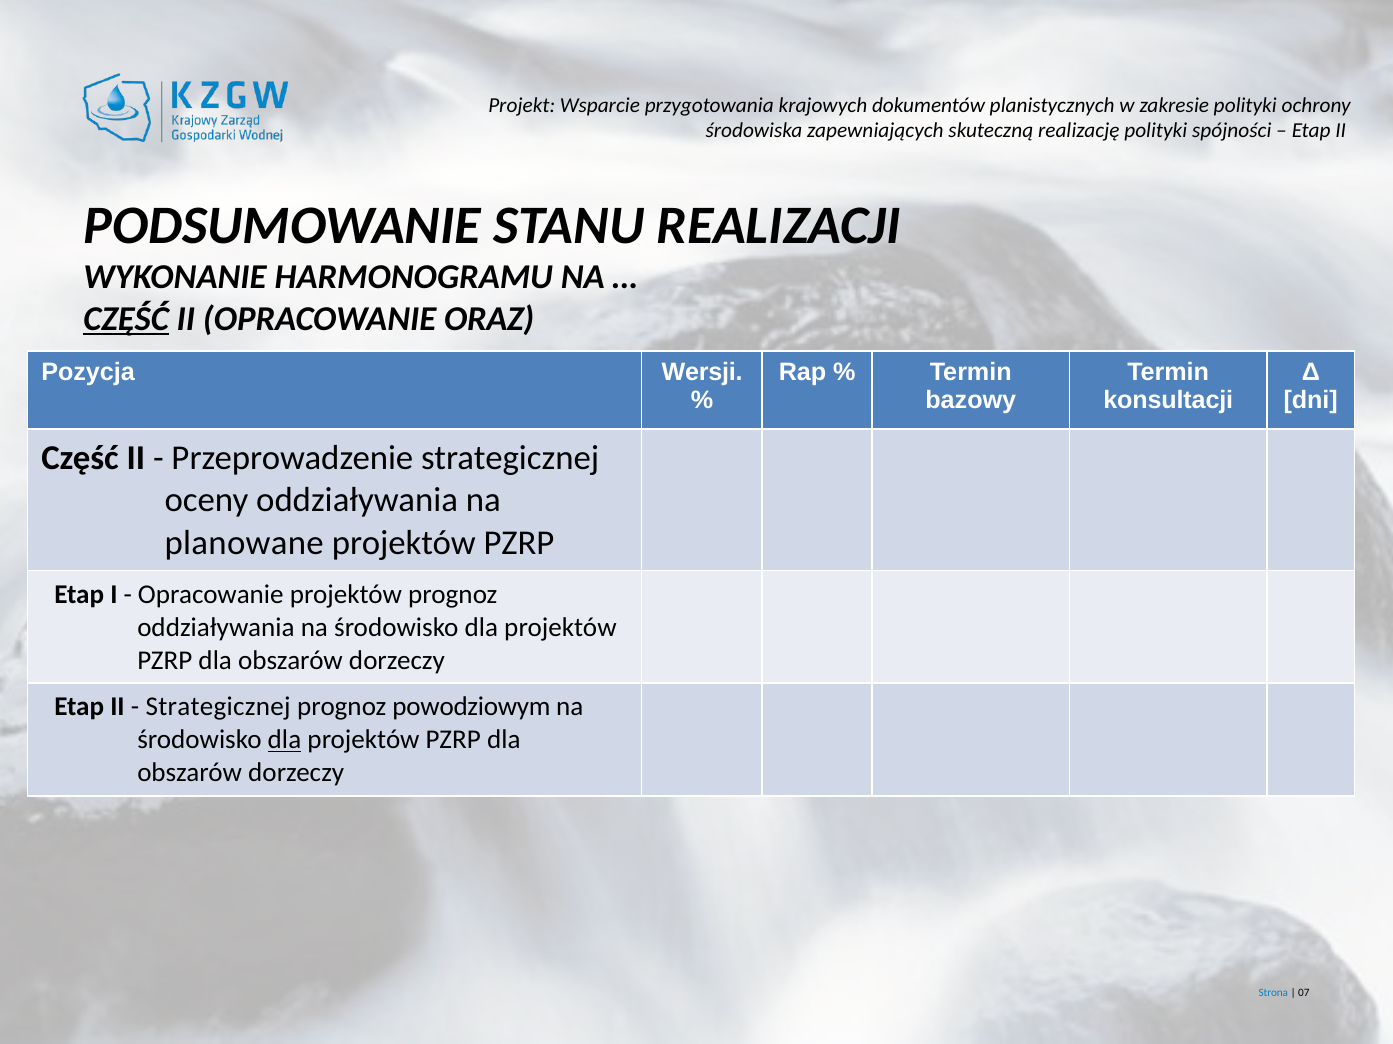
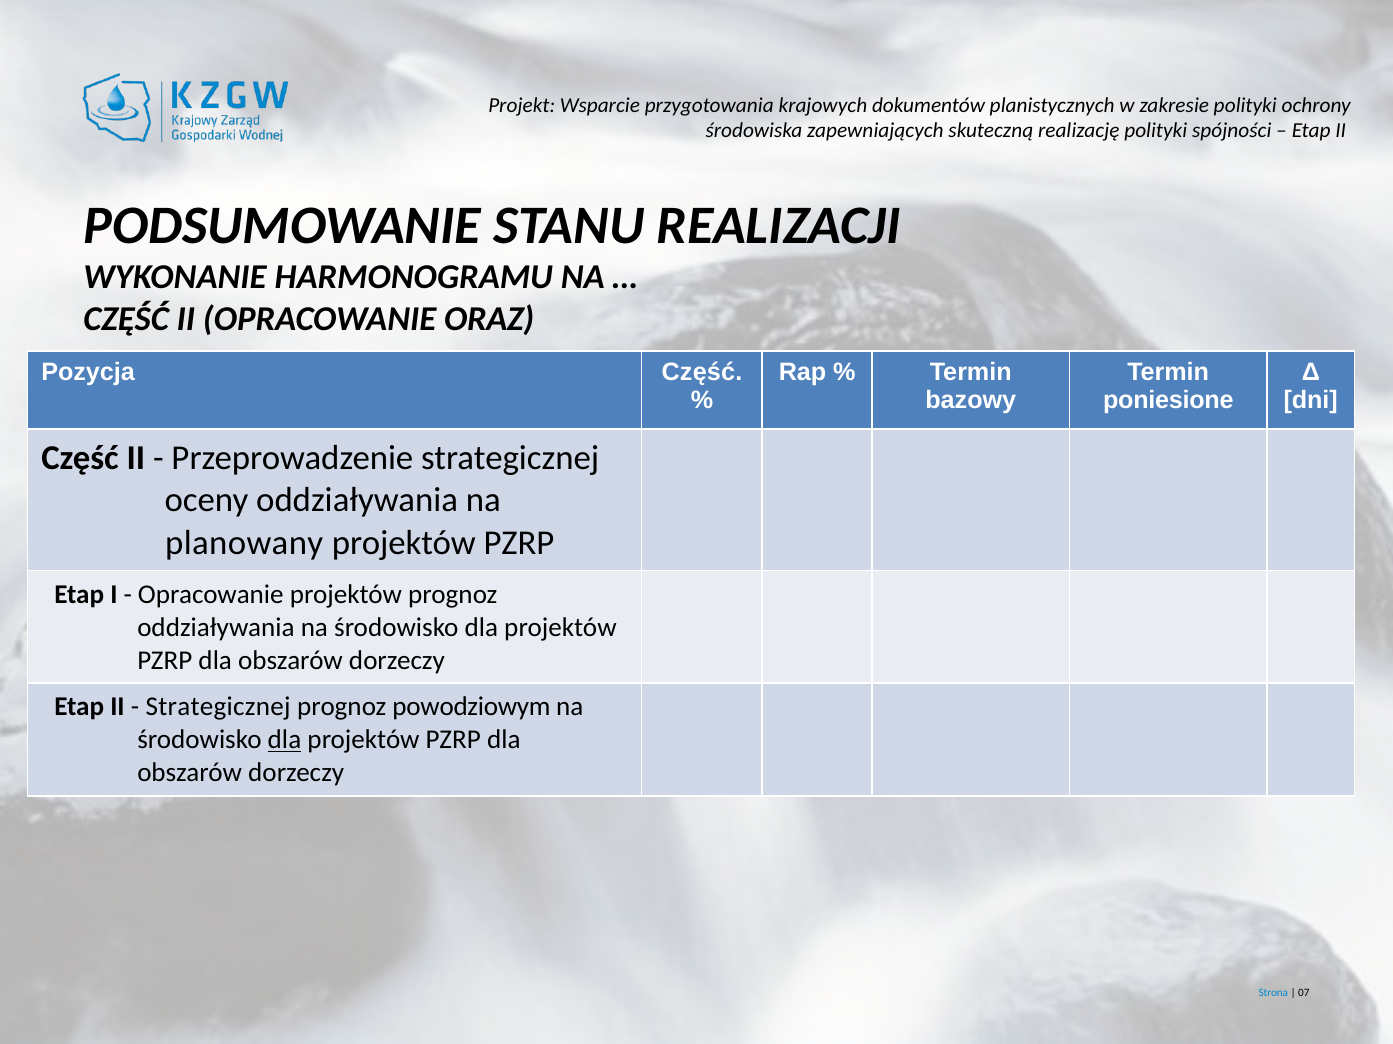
CZĘŚĆ at (126, 319) underline: present -> none
Pozycja Wersji: Wersji -> Część
konsultacji: konsultacji -> poniesione
planowane: planowane -> planowany
